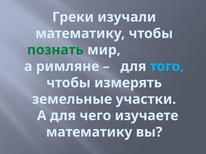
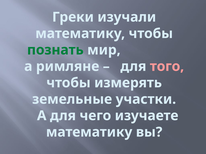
того colour: light blue -> pink
